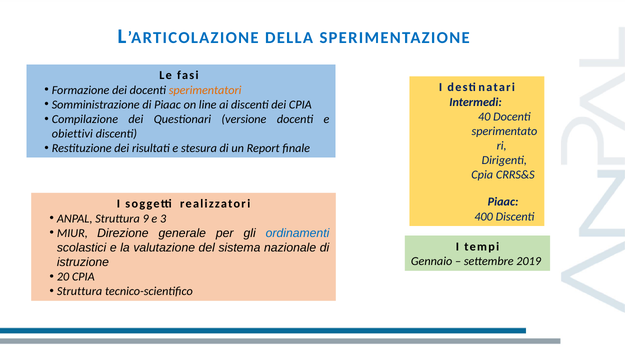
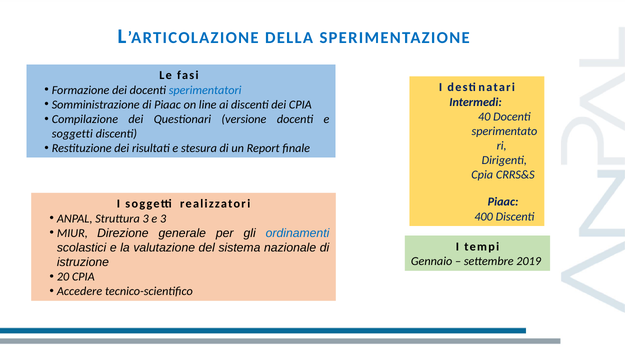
sperimentatori colour: orange -> blue
obiettivi at (72, 134): obiettivi -> soggetti
Struttura 9: 9 -> 3
Struttura at (80, 292): Struttura -> Accedere
